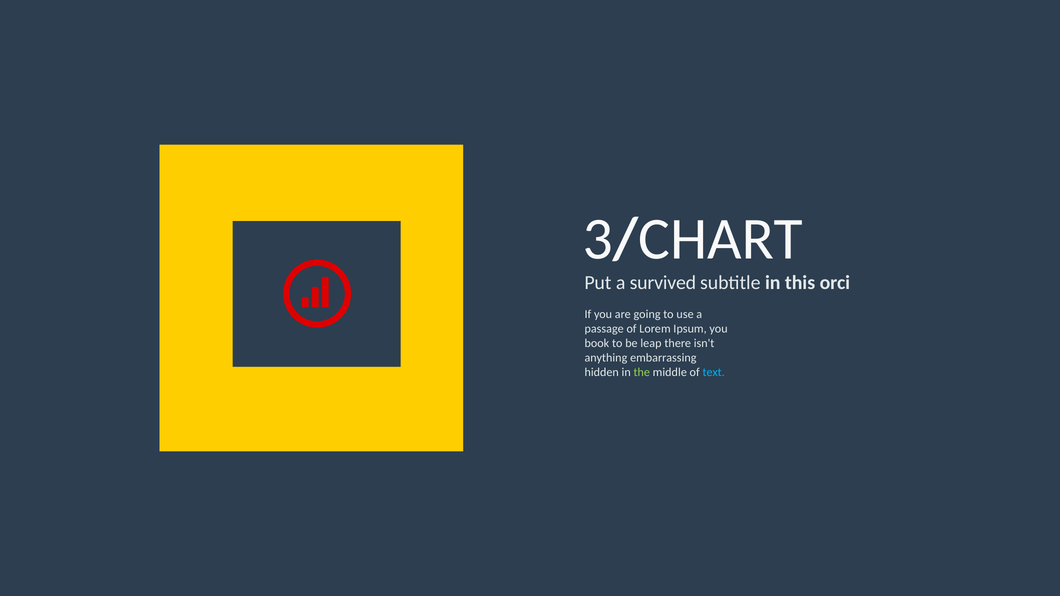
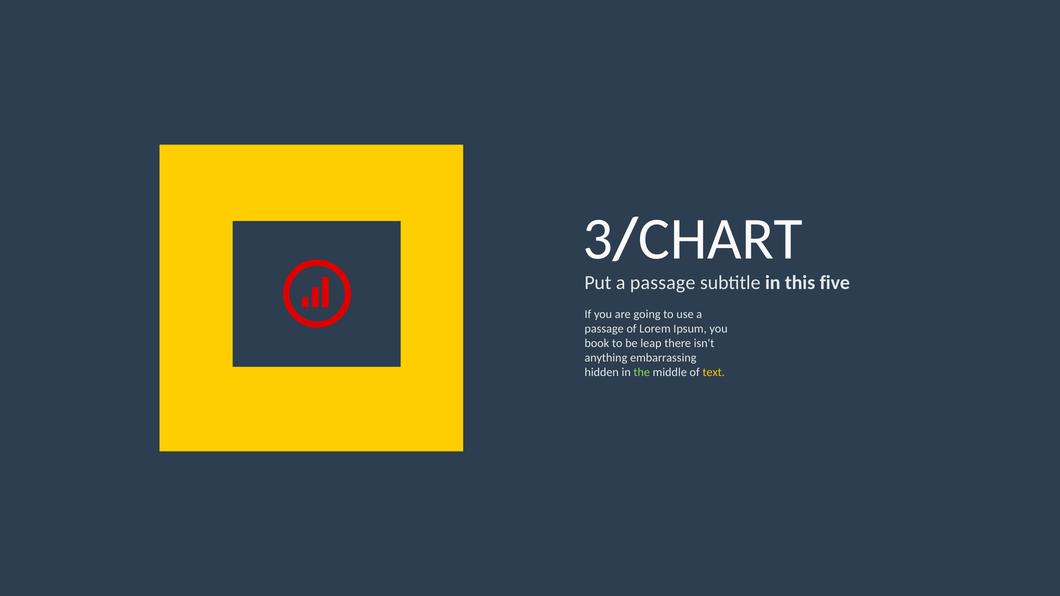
Put a survived: survived -> passage
orci: orci -> five
text colour: light blue -> yellow
